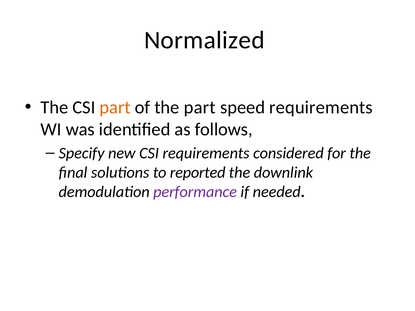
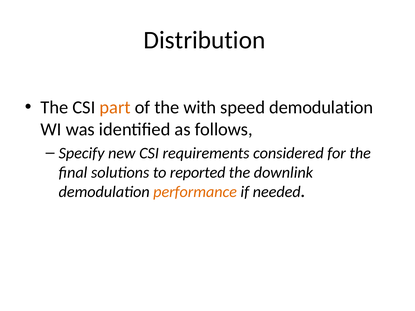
Normalized: Normalized -> Distribution
the part: part -> with
speed requirements: requirements -> demodulation
performance colour: purple -> orange
